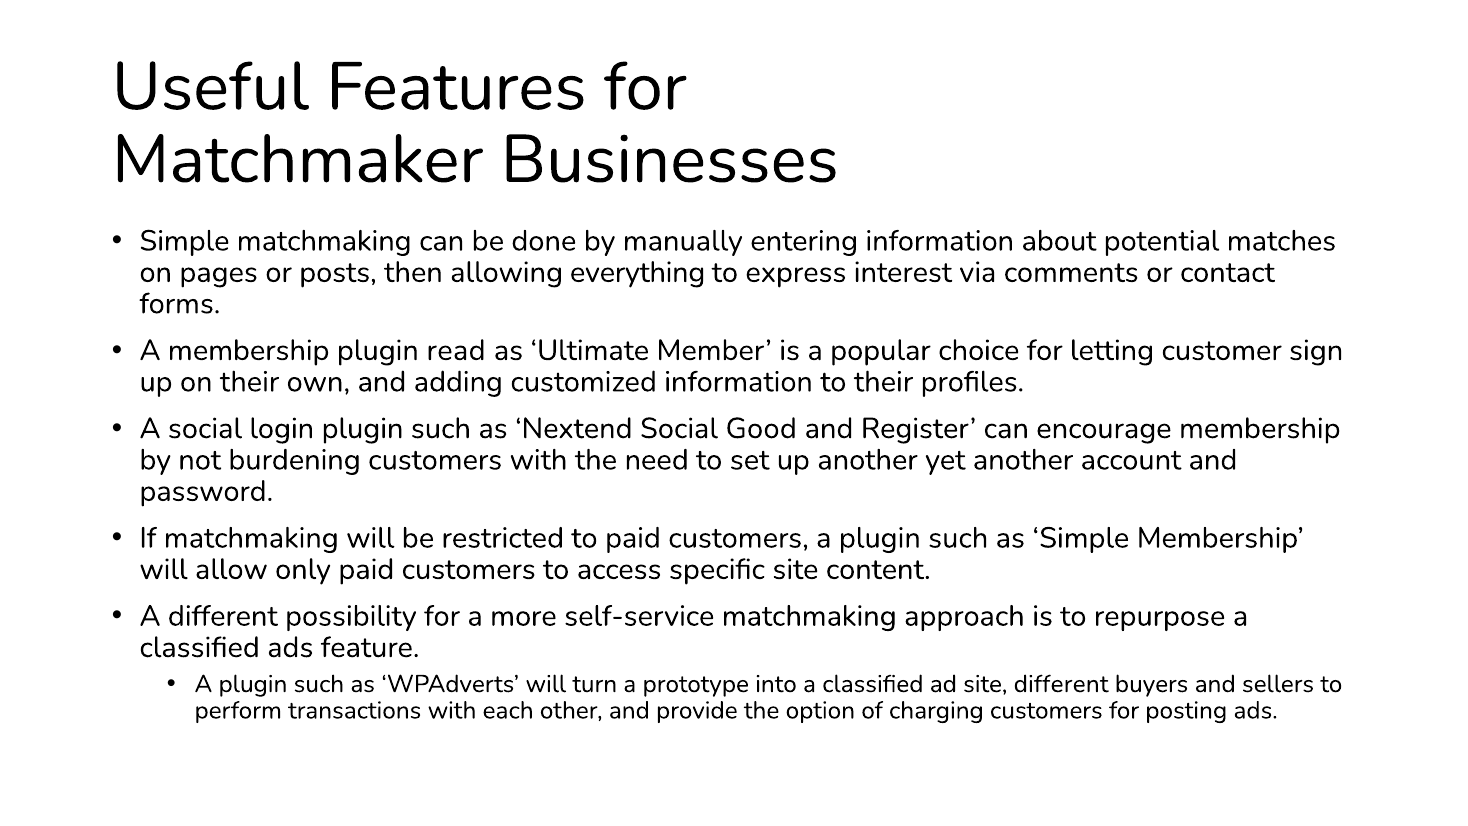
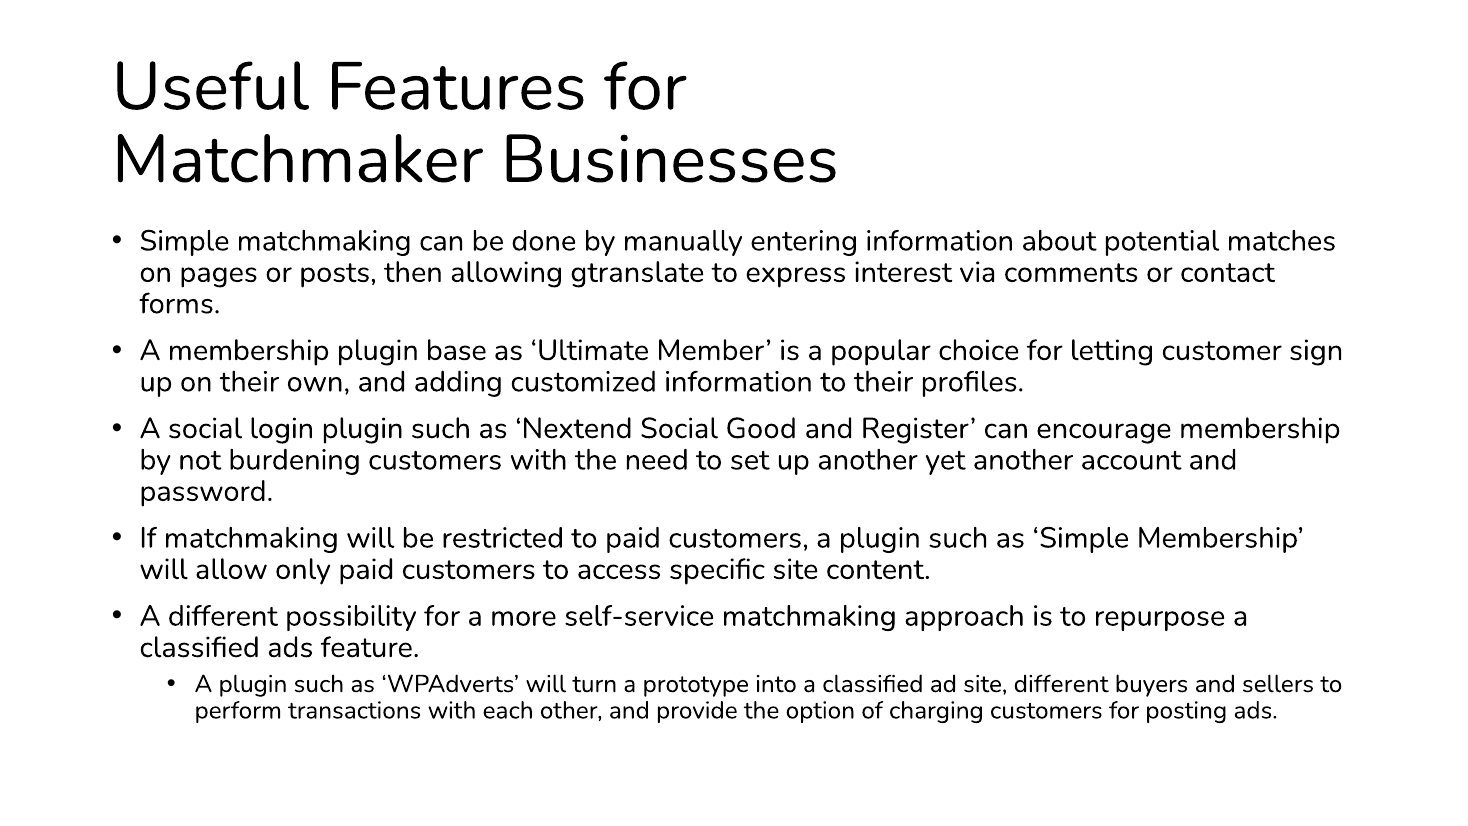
everything: everything -> gtranslate
read: read -> base
